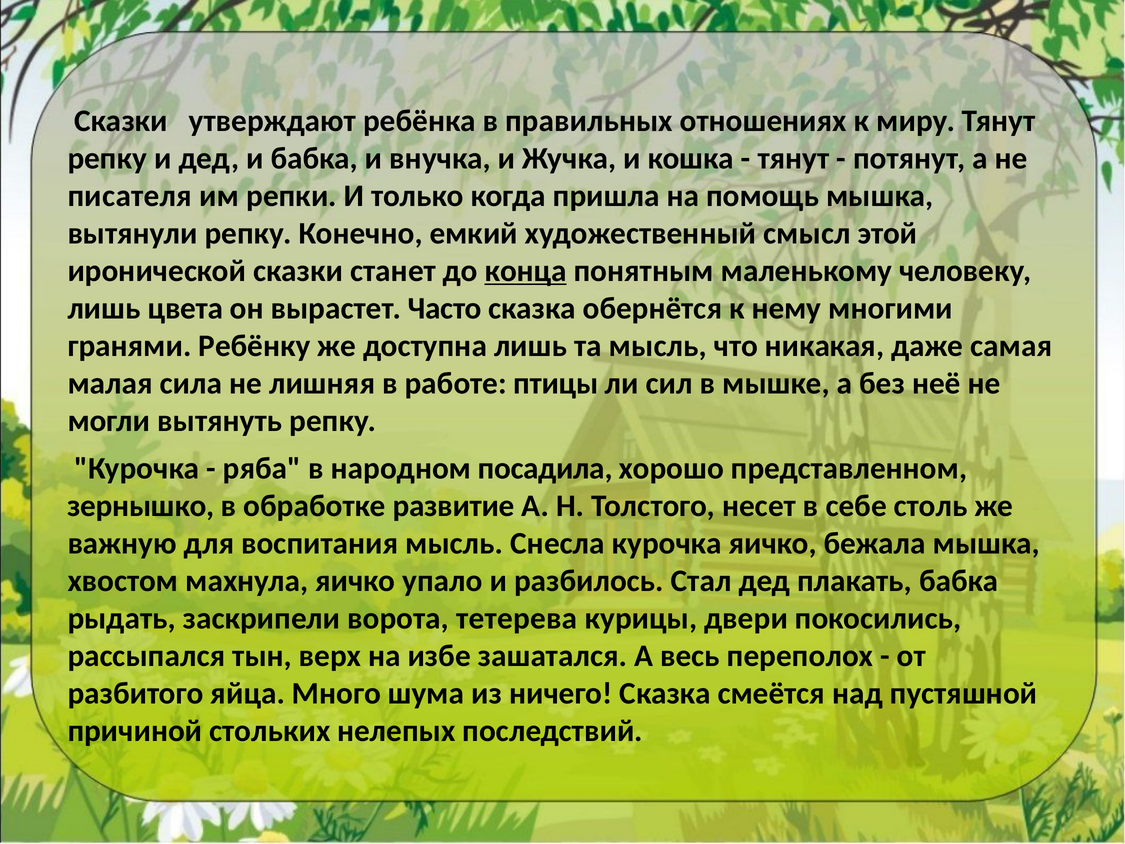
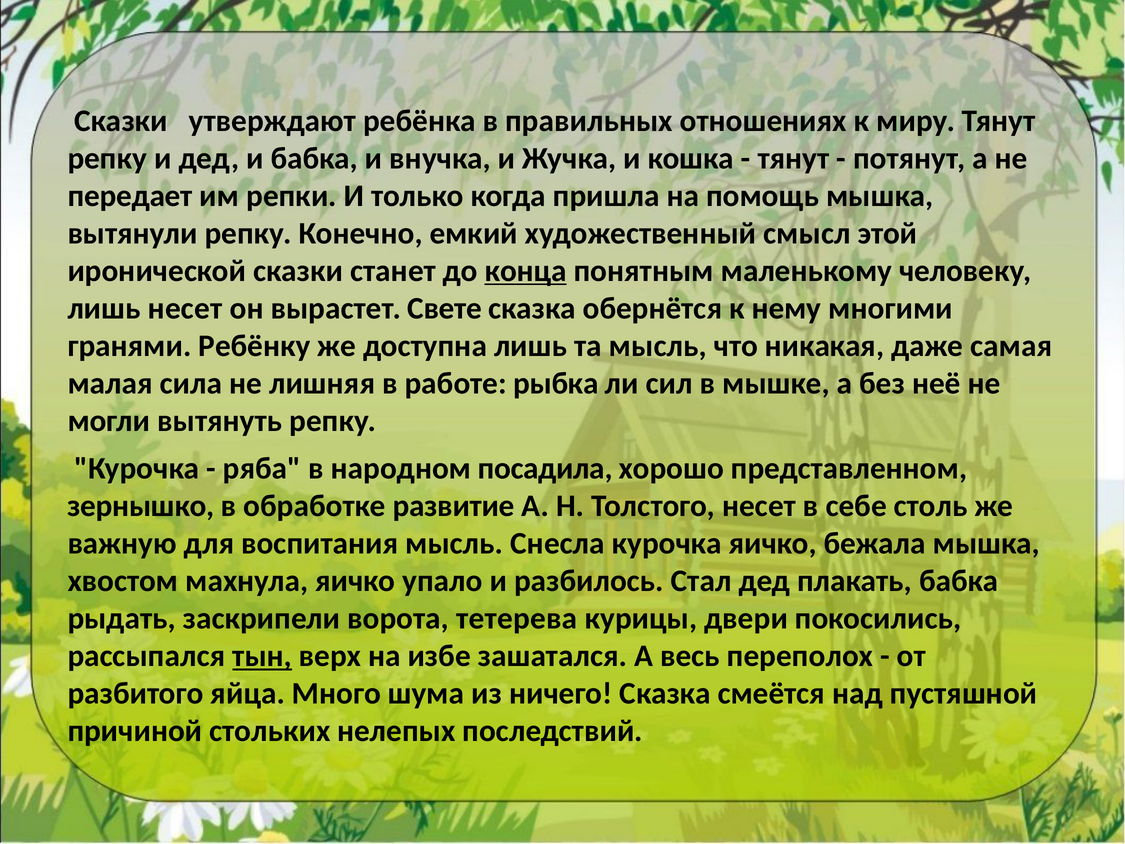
писателя: писателя -> передает
лишь цвета: цвета -> несет
Часто: Часто -> Свете
птицы: птицы -> рыбка
тын underline: none -> present
